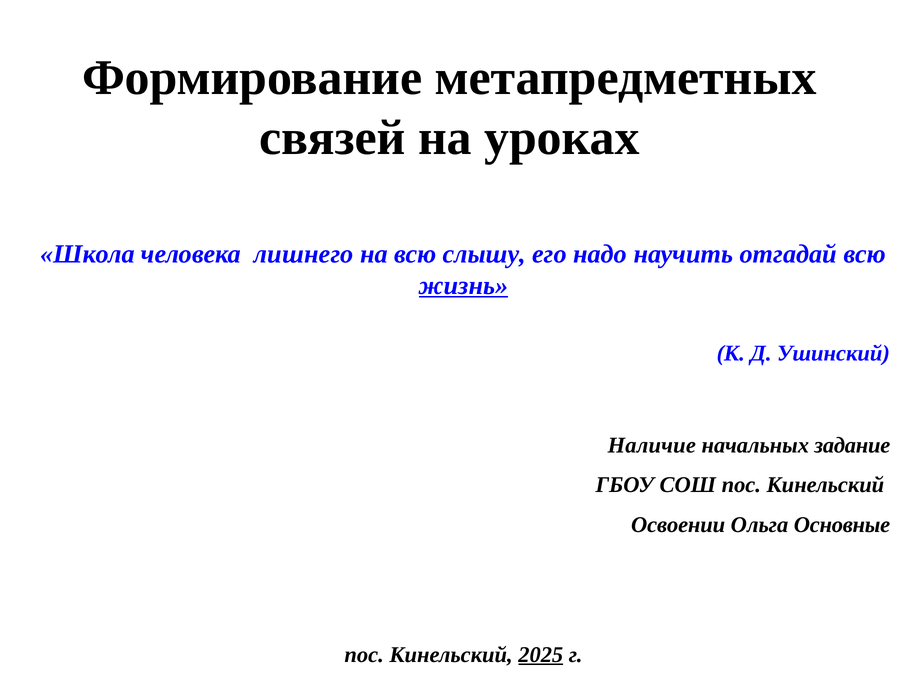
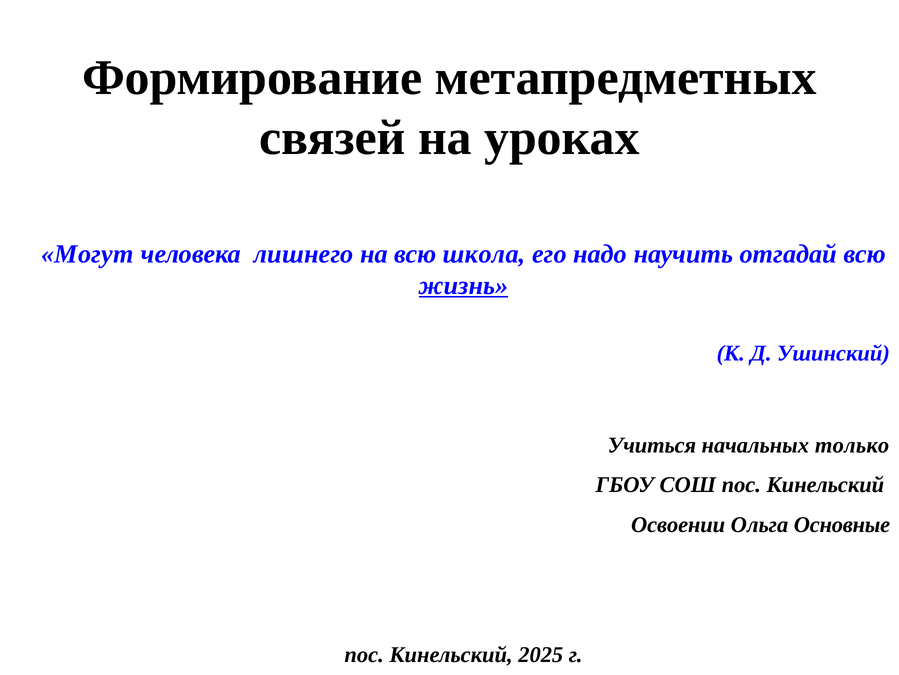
Школа: Школа -> Могут
слышу: слышу -> школа
Наличие: Наличие -> Учиться
задание: задание -> только
2025 underline: present -> none
